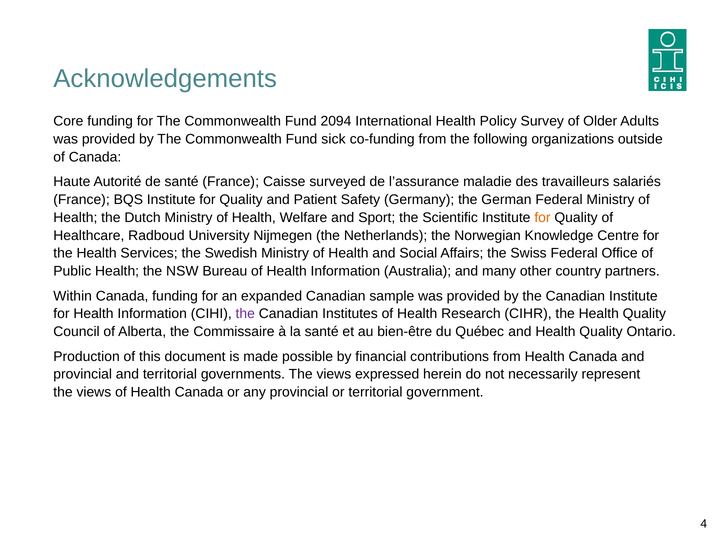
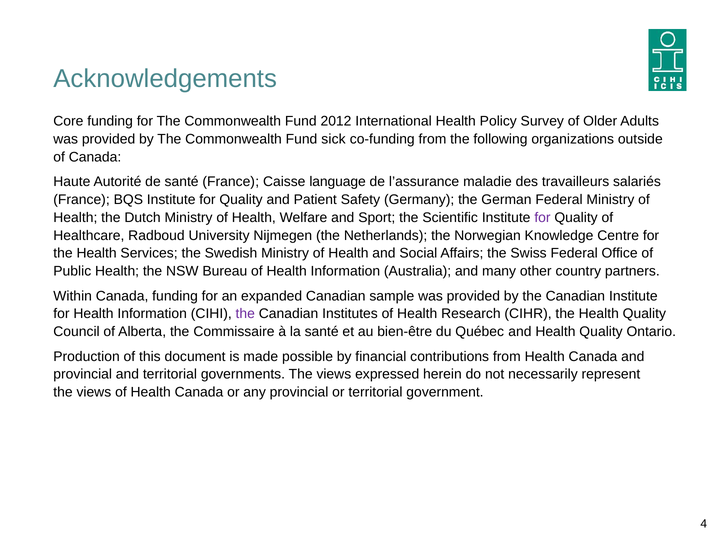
2094: 2094 -> 2012
surveyed: surveyed -> language
for at (542, 217) colour: orange -> purple
